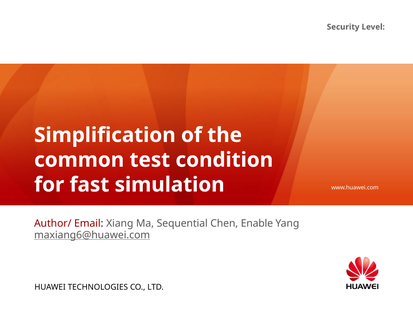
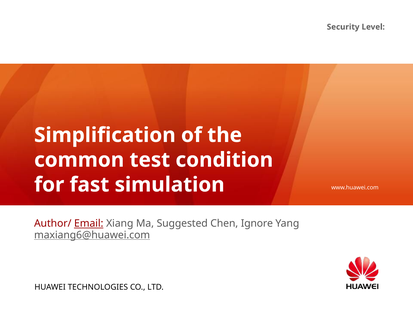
Email underline: none -> present
Sequential: Sequential -> Suggested
Enable: Enable -> Ignore
